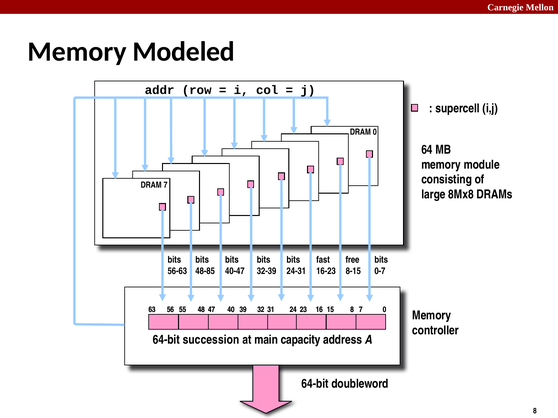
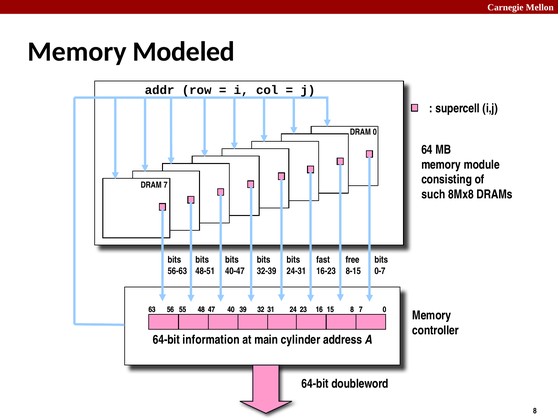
large: large -> such
48-85: 48-85 -> 48-51
succession: succession -> information
capacity: capacity -> cylinder
